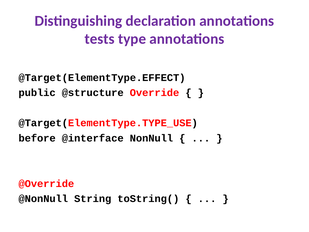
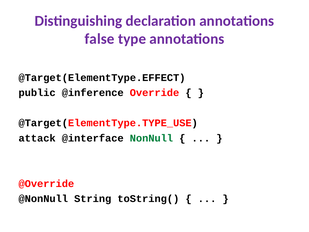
tests: tests -> false
@structure: @structure -> @inference
before: before -> attack
NonNull colour: black -> green
